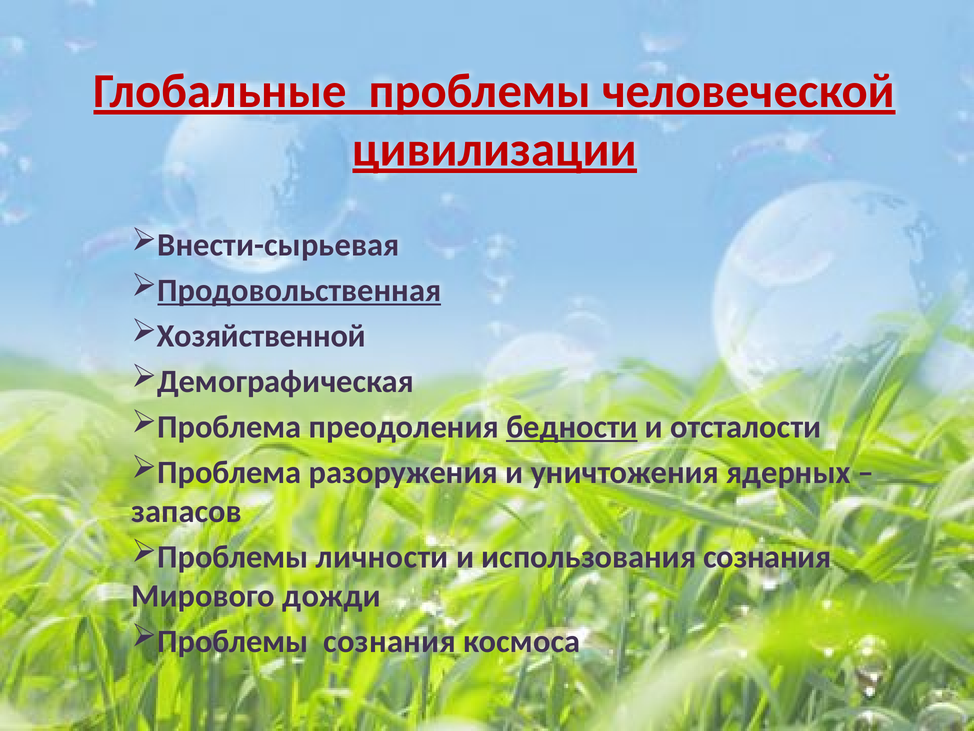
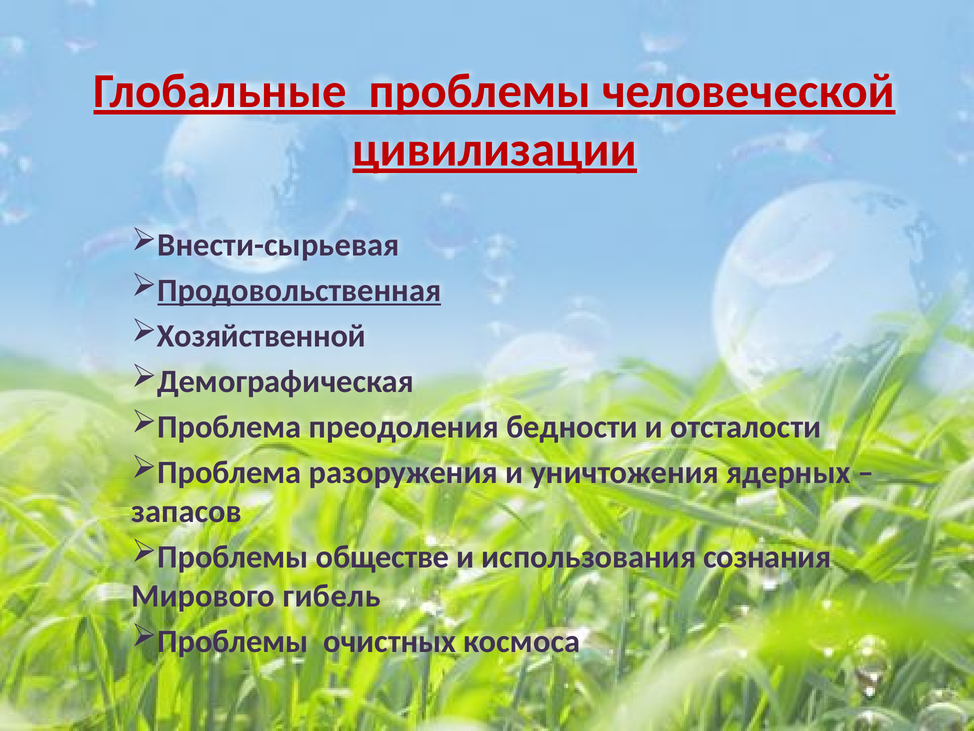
бедности underline: present -> none
личности: личности -> обществе
дожди: дожди -> гибель
Проблемы сознания: сознания -> очистных
